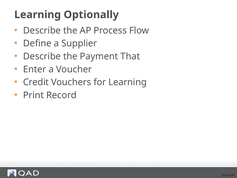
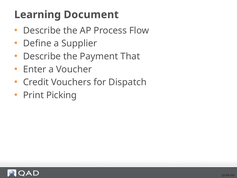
Optionally: Optionally -> Document
for Learning: Learning -> Dispatch
Record: Record -> Picking
